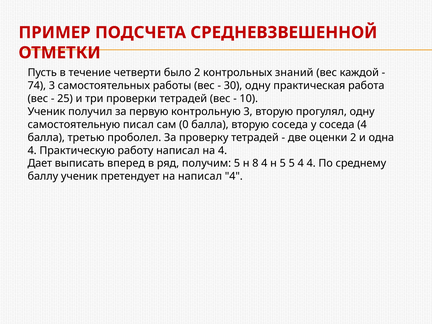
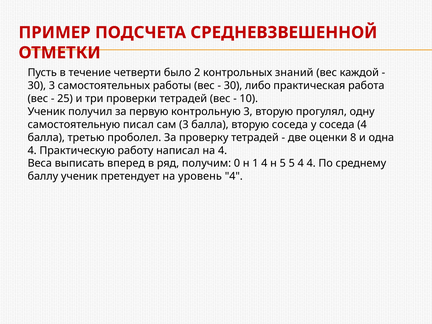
74 at (37, 86): 74 -> 30
30 одну: одну -> либо
сам 0: 0 -> 3
оценки 2: 2 -> 8
Дает: Дает -> Веса
получим 5: 5 -> 0
8: 8 -> 1
на написал: написал -> уровень
